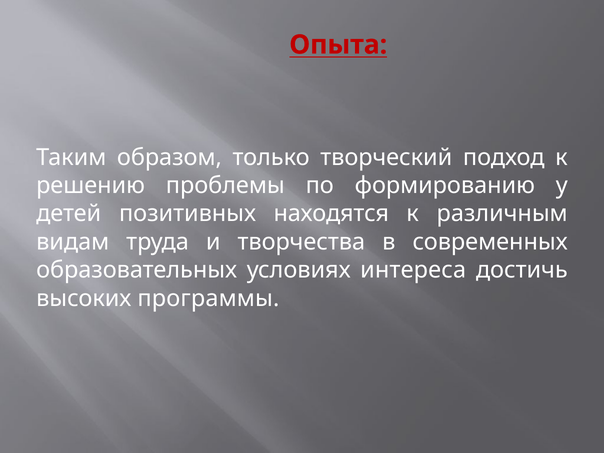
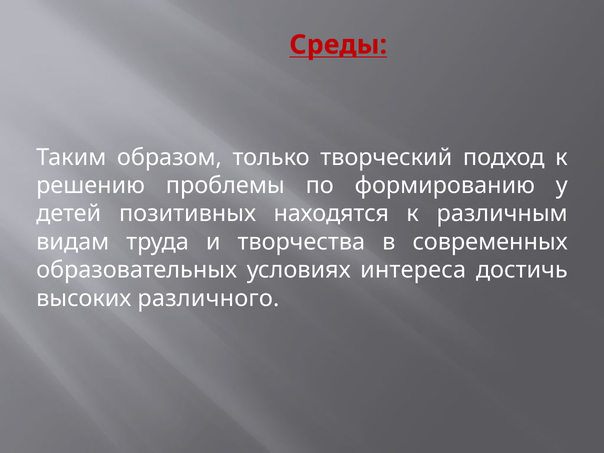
Опыта: Опыта -> Среды
программы: программы -> различного
